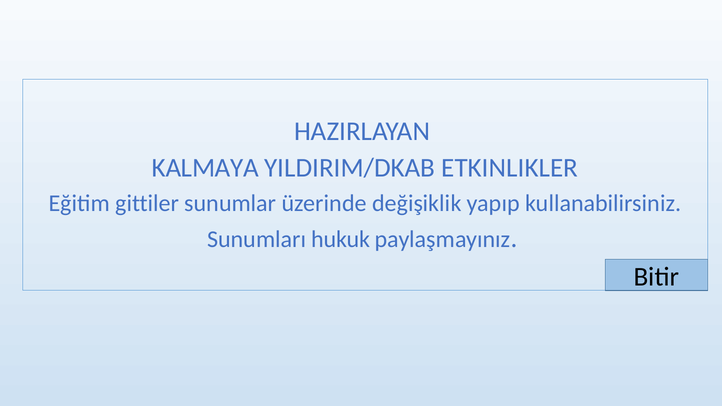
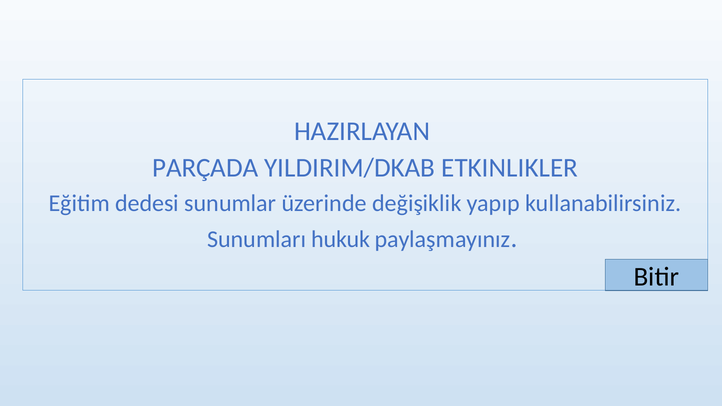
KALMAYA: KALMAYA -> PARÇADA
gittiler: gittiler -> dedesi
